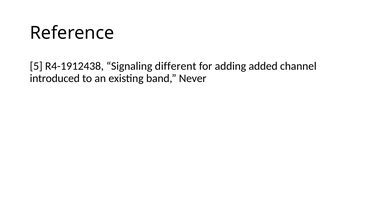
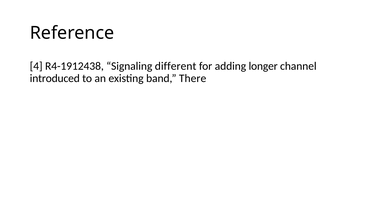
5: 5 -> 4
added: added -> longer
Never: Never -> There
